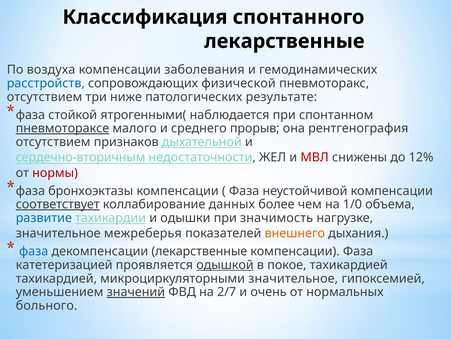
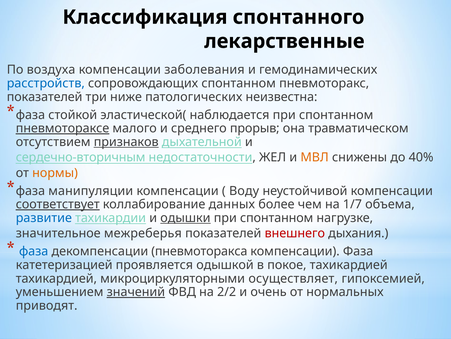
сопровождающих физической: физической -> спонтанном
отсутствием at (45, 97): отсутствием -> показателей
результате: результате -> неизвестна
ятрогенными(: ятрогенными( -> эластической(
рентгенография: рентгенография -> травматическом
признаков underline: none -> present
МВЛ colour: red -> orange
12%: 12% -> 40%
нормы colour: red -> orange
бронхоэктазы: бронхоэктазы -> манипуляции
Фаза at (244, 190): Фаза -> Воду
1/0: 1/0 -> 1/7
одышки underline: none -> present
значимость at (277, 218): значимость -> спонтанном
внешнего colour: orange -> red
декомпенсации лекарственные: лекарственные -> пневмоторакса
одышкой underline: present -> none
микроциркуляторными значительное: значительное -> осуществляет
2/7: 2/7 -> 2/2
больного: больного -> приводят
